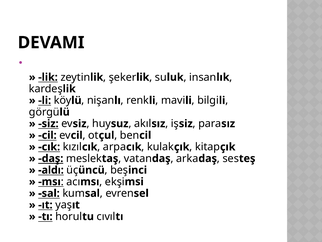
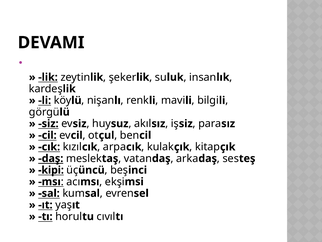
aldı: aldı -> kipi
